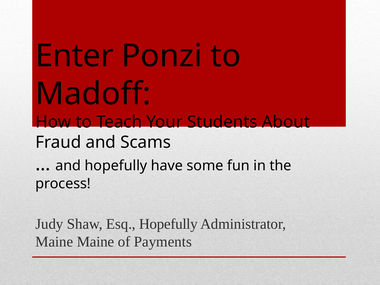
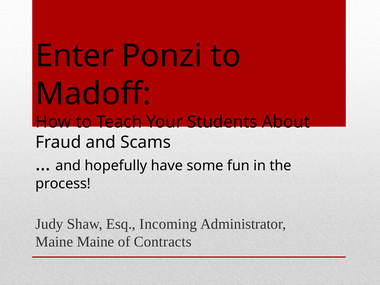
Esq Hopefully: Hopefully -> Incoming
Payments: Payments -> Contracts
